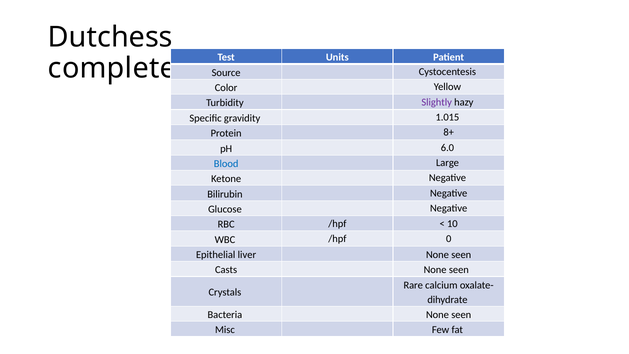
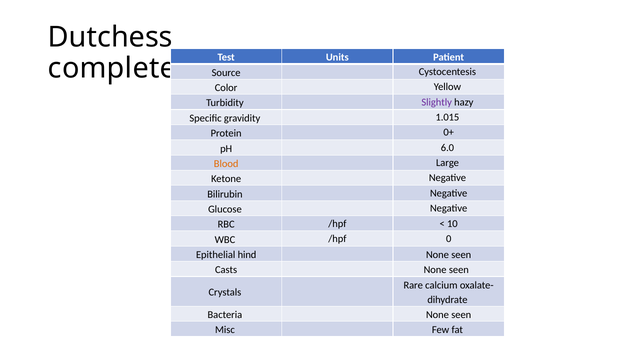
8+: 8+ -> 0+
Blood colour: blue -> orange
liver: liver -> hind
